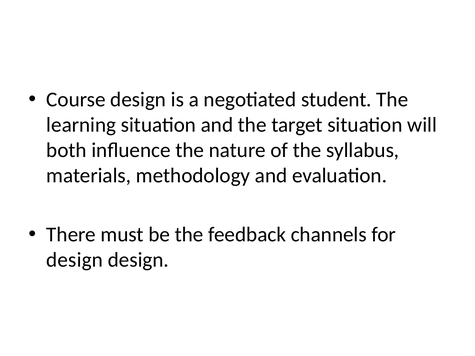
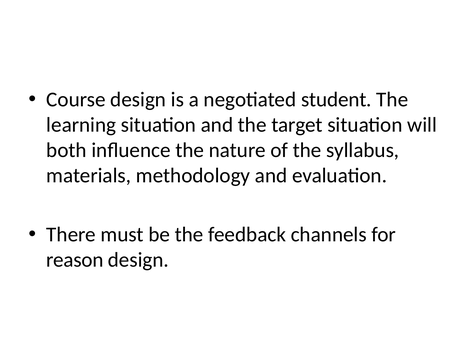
design at (75, 260): design -> reason
